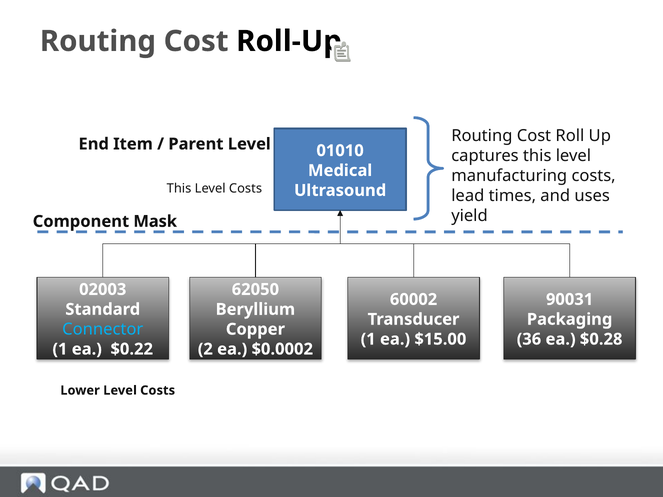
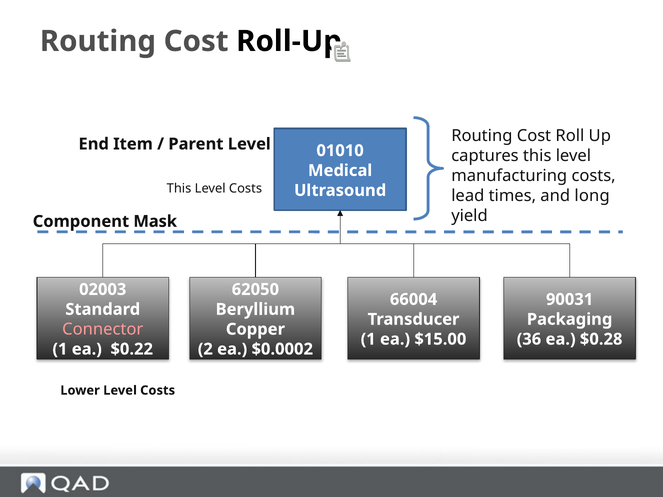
uses: uses -> long
60002: 60002 -> 66004
Connector colour: light blue -> pink
